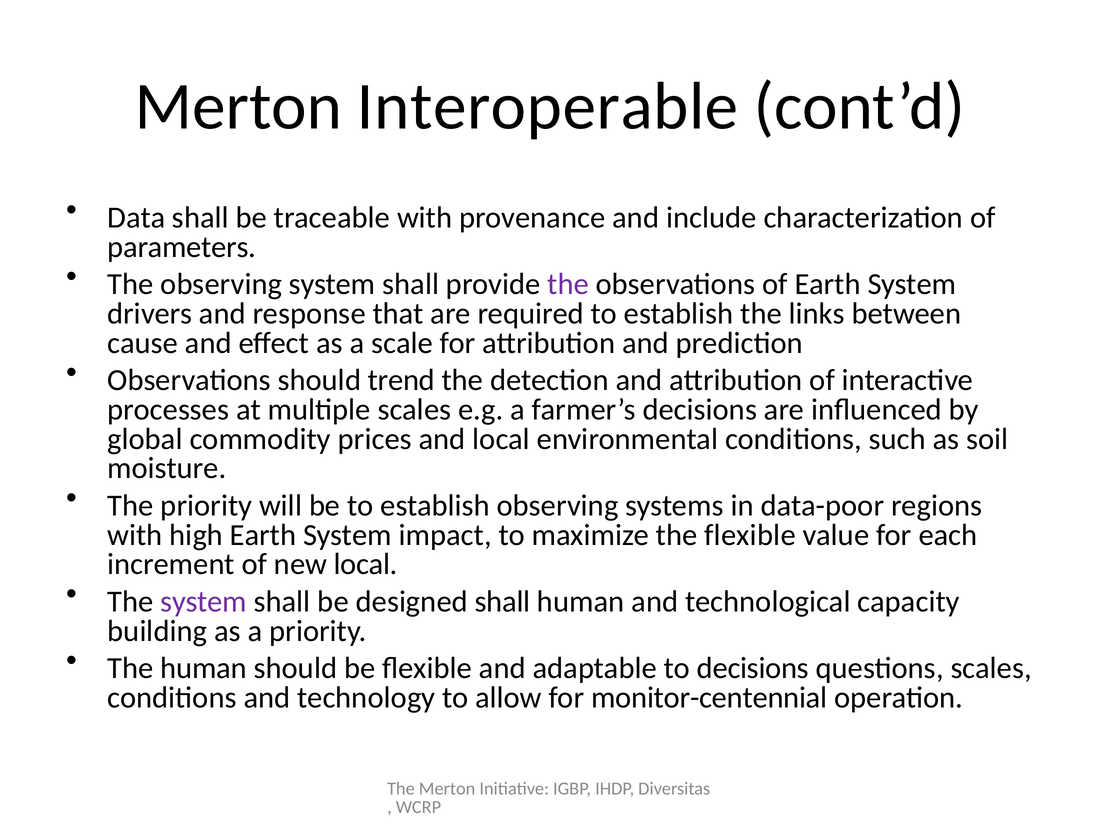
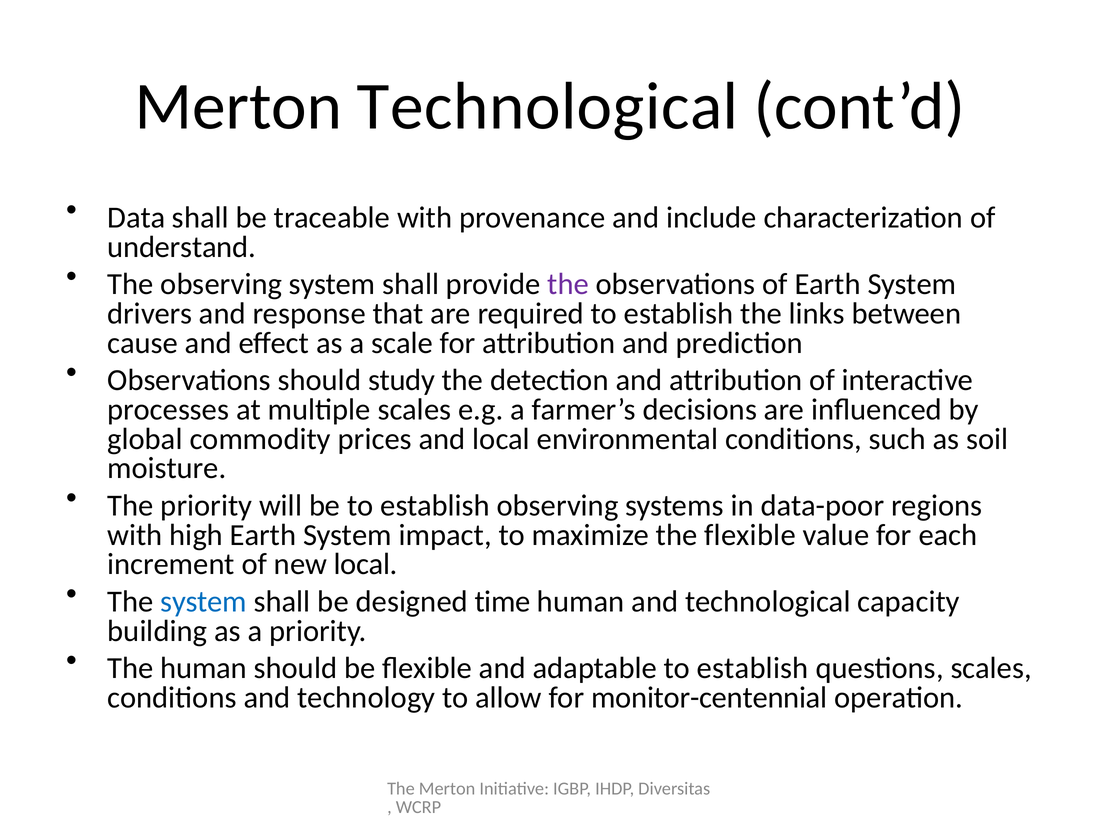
Merton Interoperable: Interoperable -> Technological
parameters: parameters -> understand
trend: trend -> study
system at (204, 601) colour: purple -> blue
designed shall: shall -> time
adaptable to decisions: decisions -> establish
